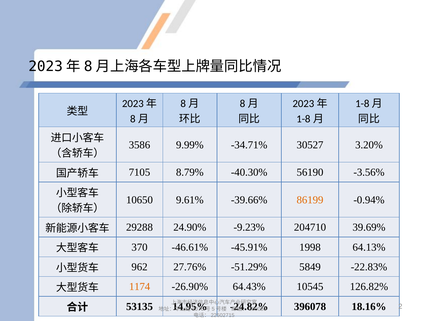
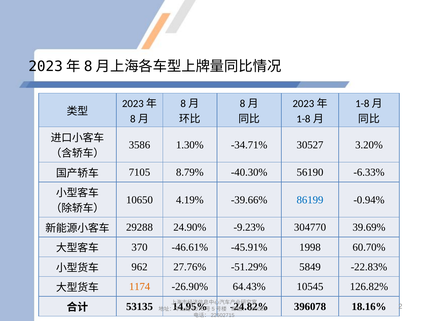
9.99%: 9.99% -> 1.30%
-3.56%: -3.56% -> -6.33%
9.61%: 9.61% -> 4.19%
86199 colour: orange -> blue
204710: 204710 -> 304770
64.13%: 64.13% -> 60.70%
